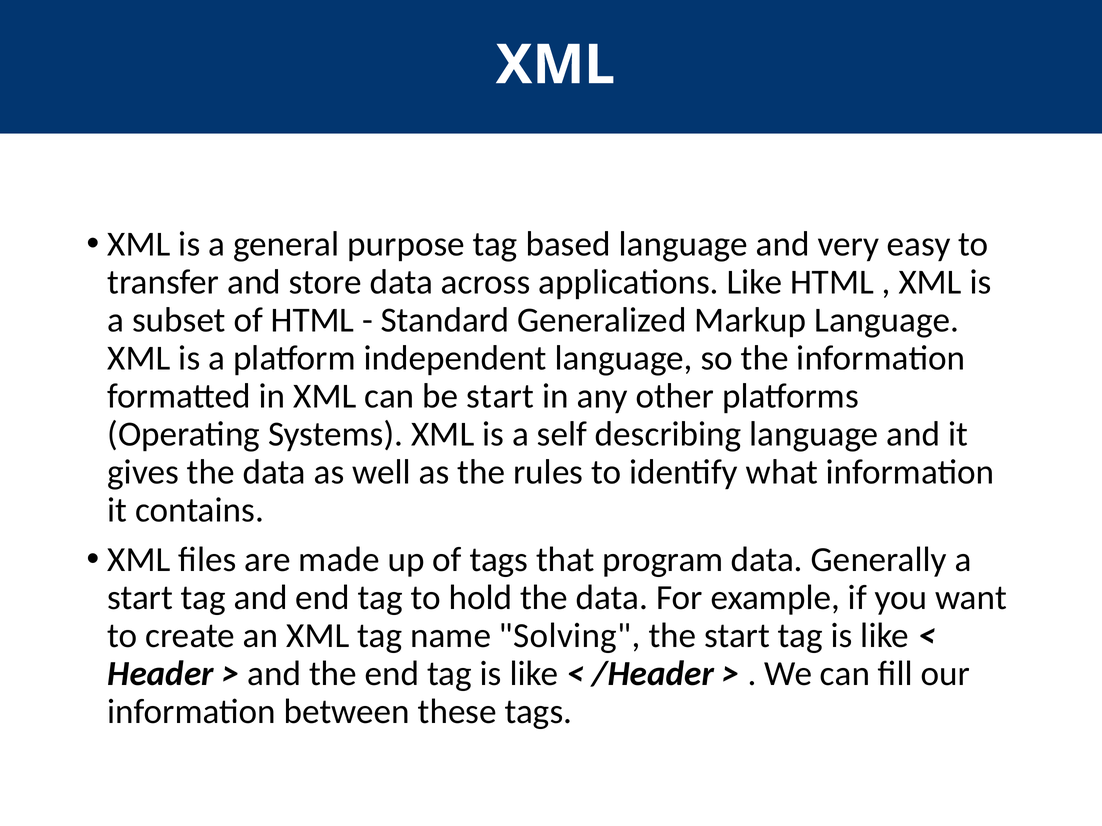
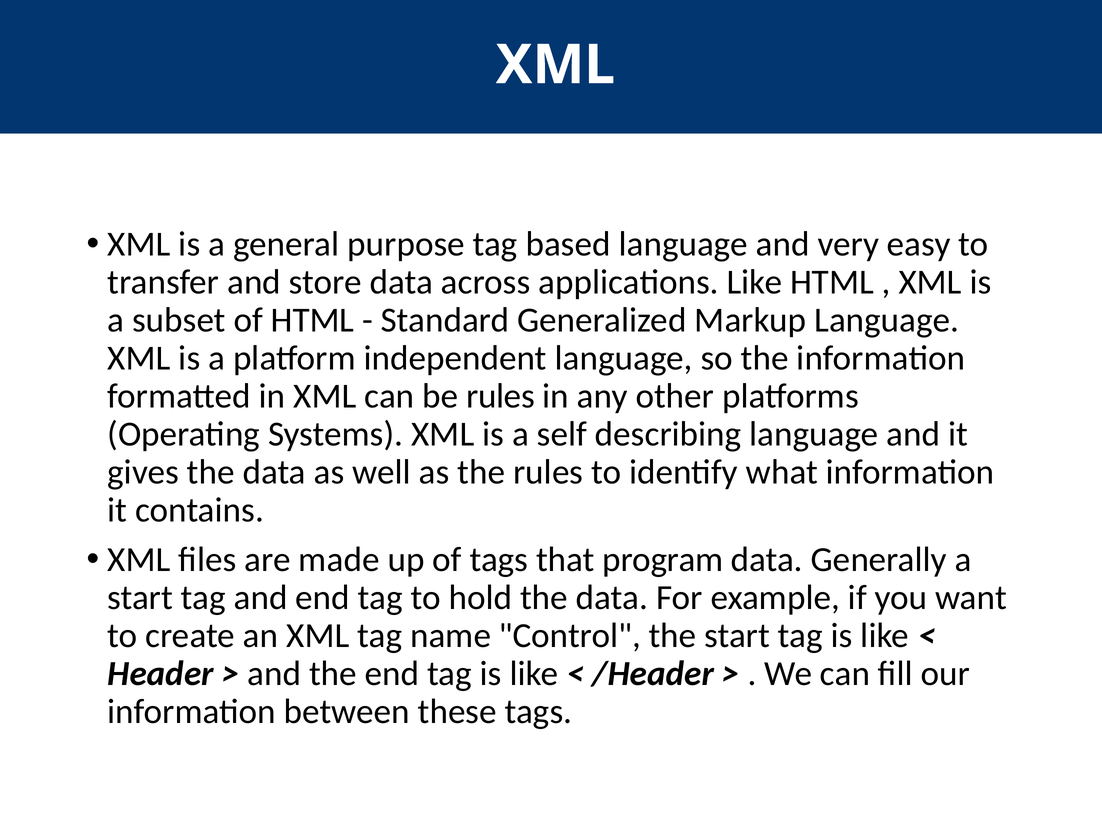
be start: start -> rules
Solving: Solving -> Control
